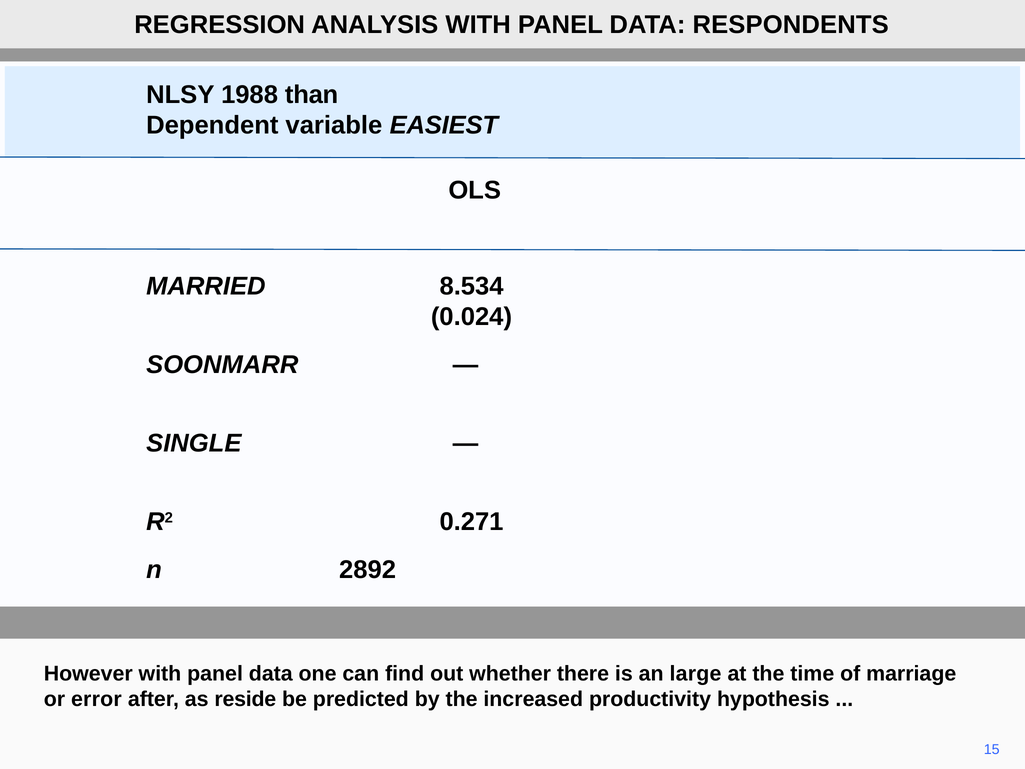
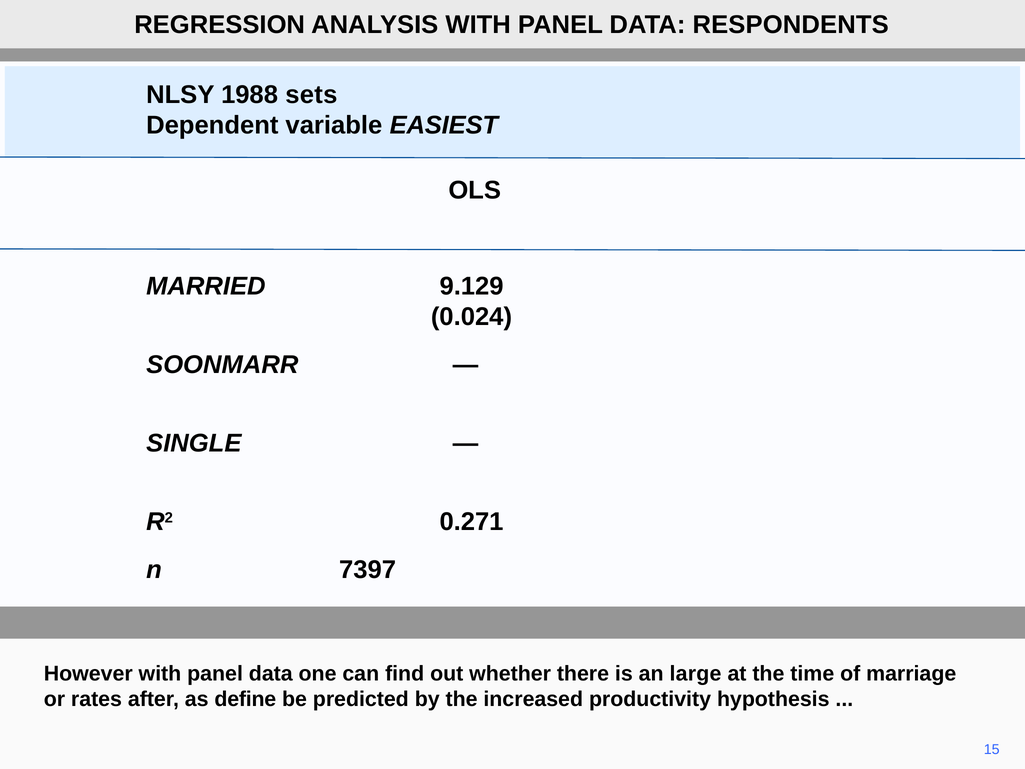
than: than -> sets
8.534: 8.534 -> 9.129
2892: 2892 -> 7397
error: error -> rates
reside: reside -> define
